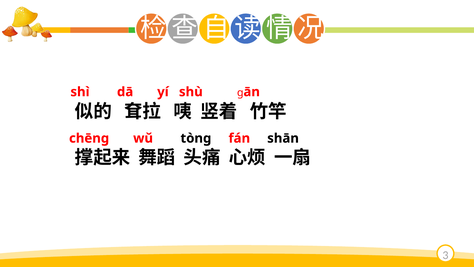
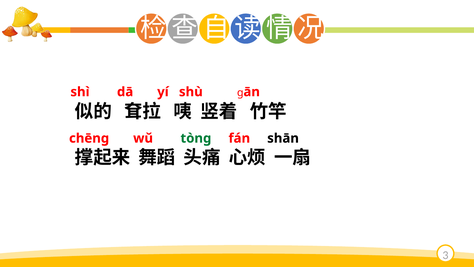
tòng colour: black -> green
